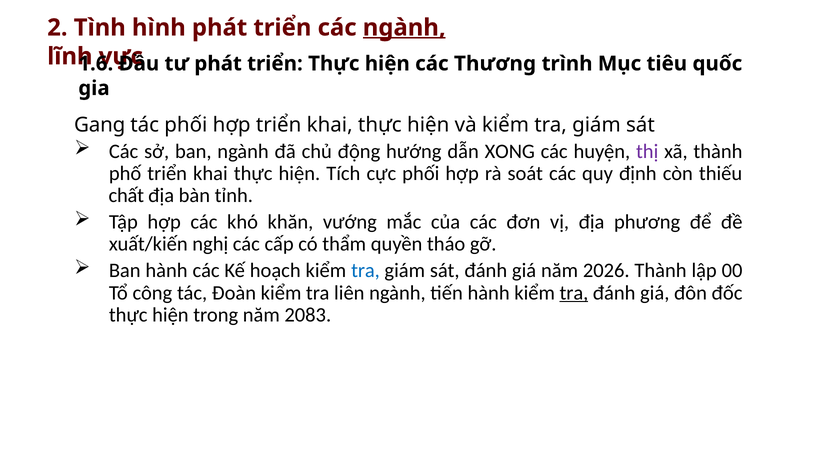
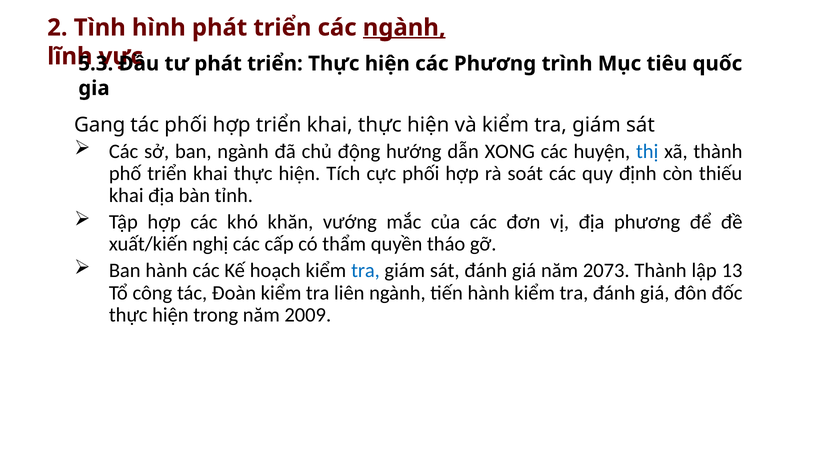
1.6: 1.6 -> 5.3
các Thương: Thương -> Phương
thị colour: purple -> blue
chất at (126, 195): chất -> khai
2026: 2026 -> 2073
00: 00 -> 13
tra at (574, 293) underline: present -> none
2083: 2083 -> 2009
